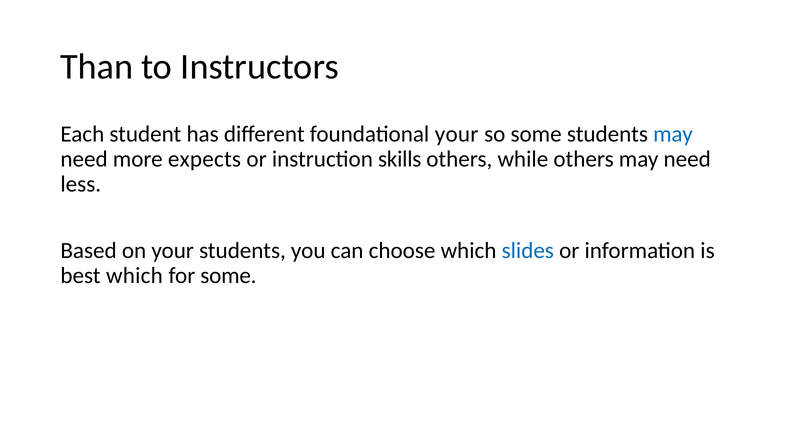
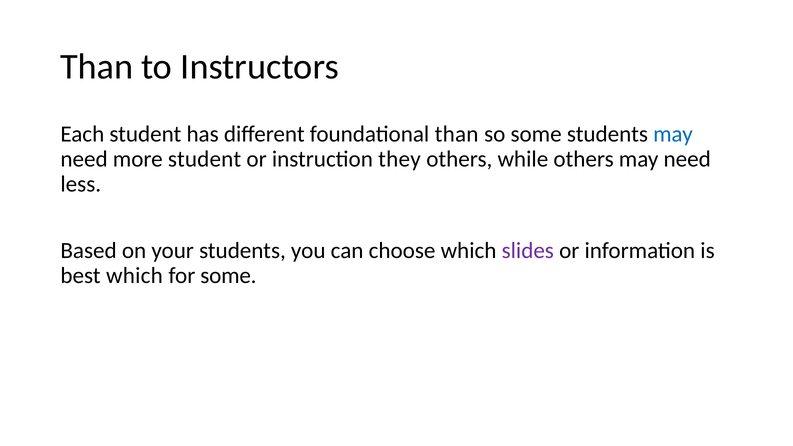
foundational your: your -> than
more expects: expects -> student
skills: skills -> they
slides colour: blue -> purple
